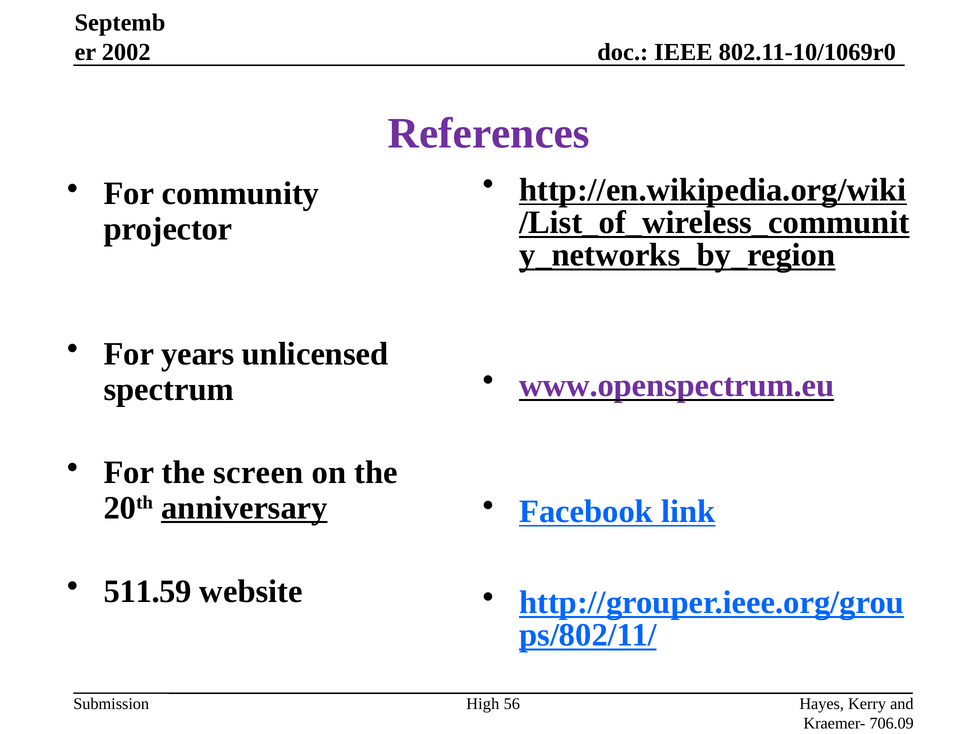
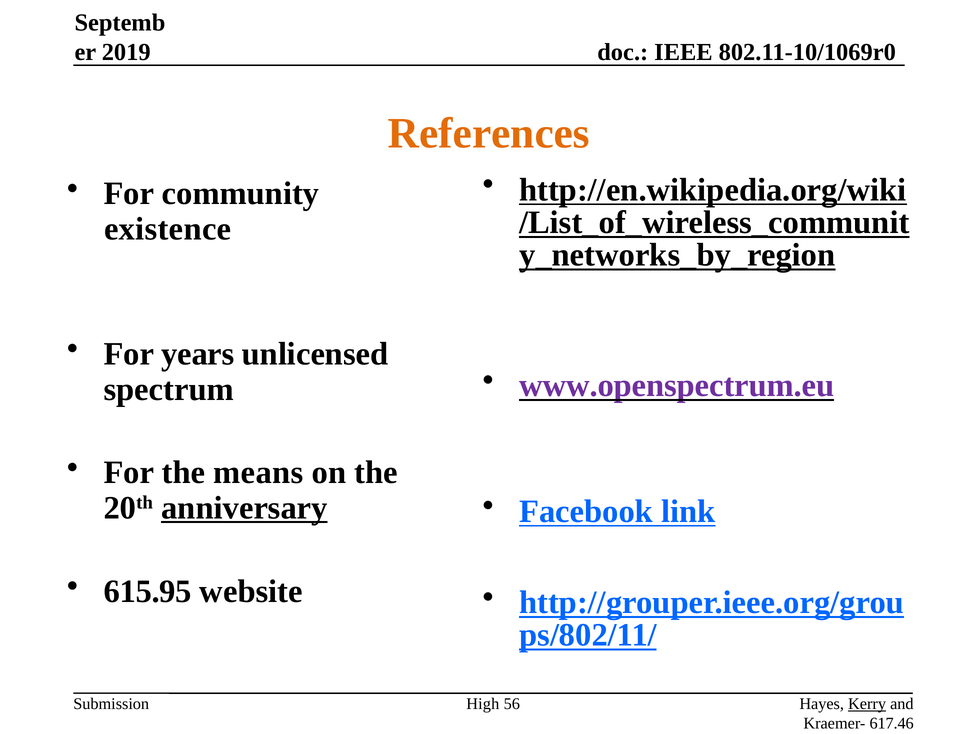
2002: 2002 -> 2019
References colour: purple -> orange
projector: projector -> existence
screen: screen -> means
511.59: 511.59 -> 615.95
Kerry underline: none -> present
706.09: 706.09 -> 617.46
